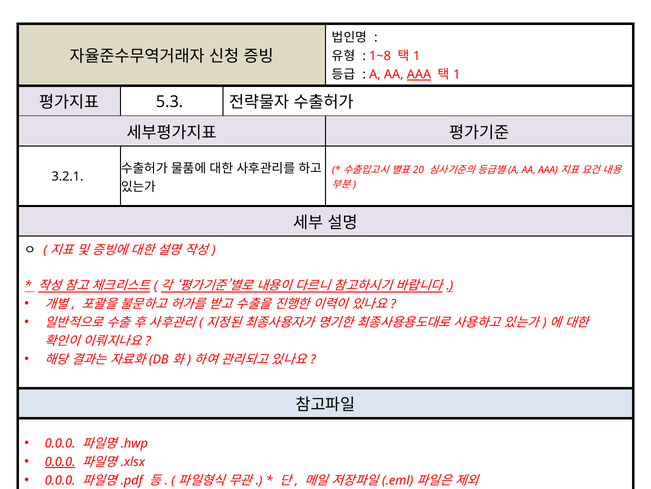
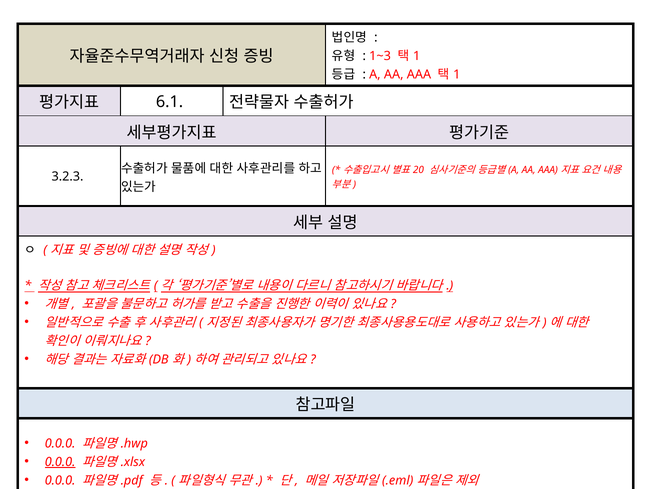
1~8: 1~8 -> 1~3
AAA underline: present -> none
5.3: 5.3 -> 6.1
3.2.1: 3.2.1 -> 3.2.3
